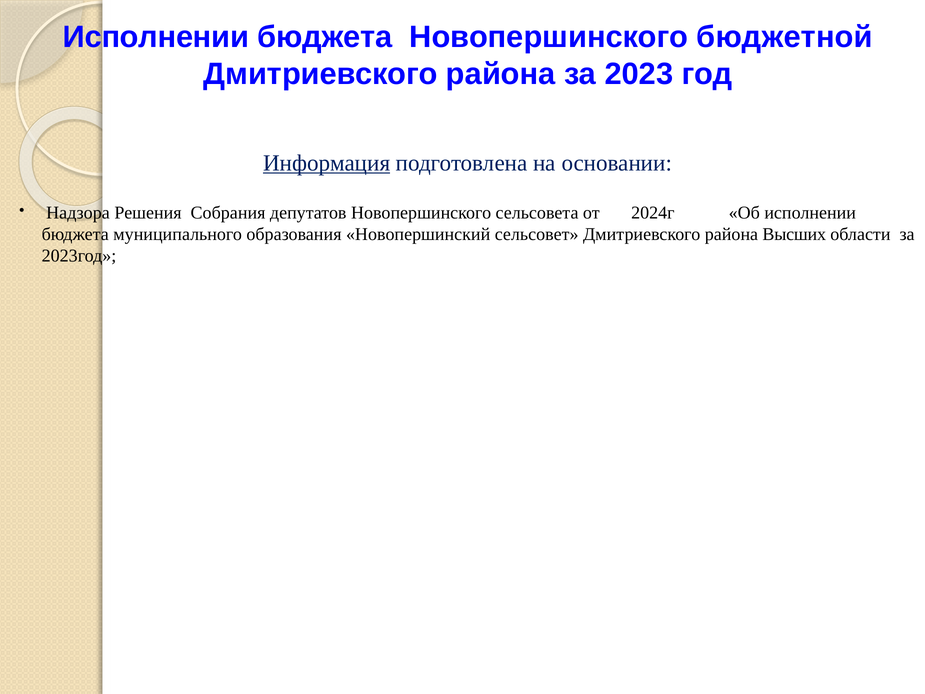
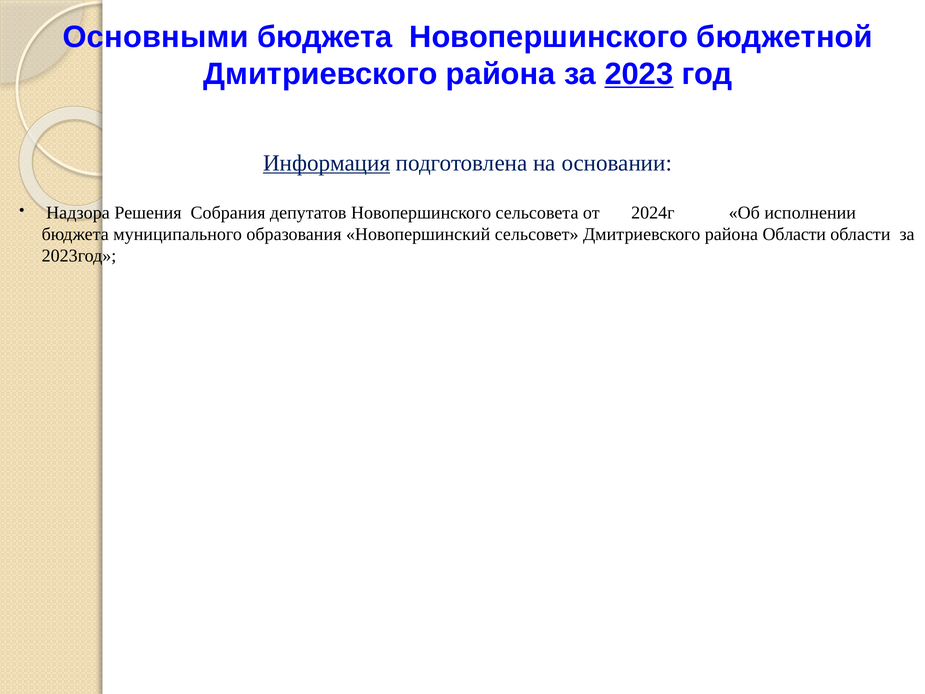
Исполнении at (156, 37): Исполнении -> Основными
2023 underline: none -> present
района Высших: Высших -> Области
